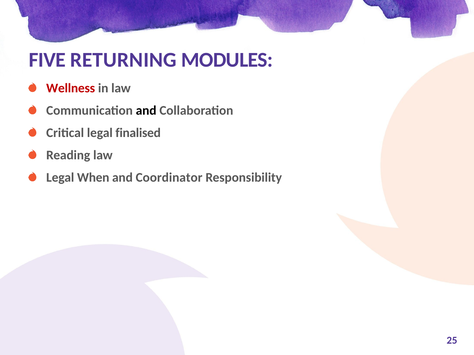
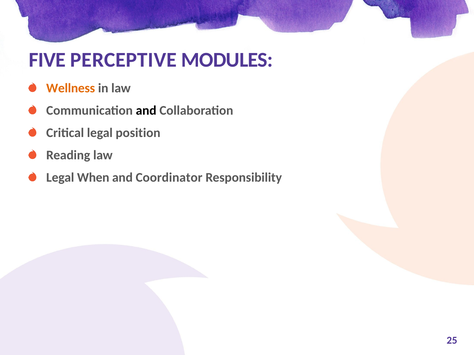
RETURNING: RETURNING -> PERCEPTIVE
Wellness colour: red -> orange
finalised: finalised -> position
